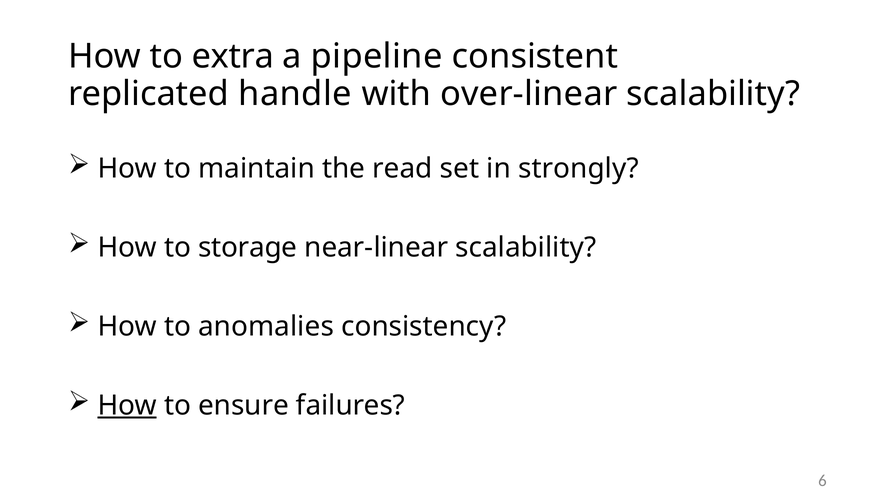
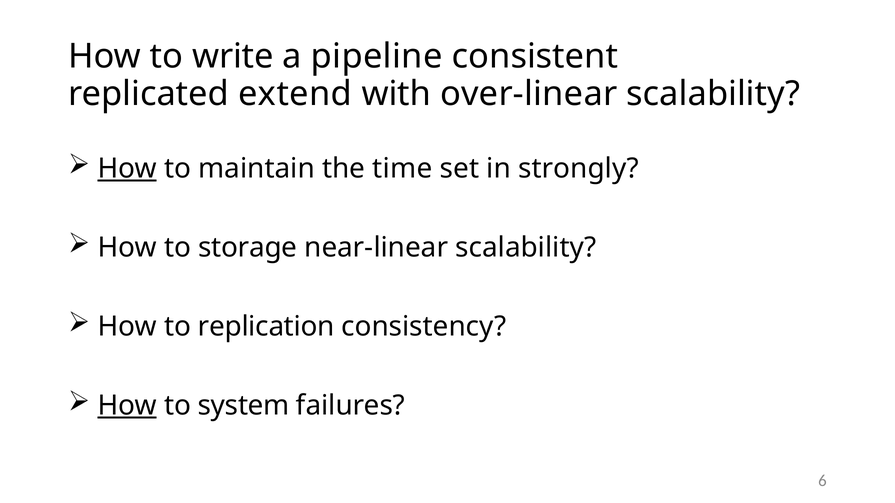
extra: extra -> write
handle: handle -> extend
How at (127, 169) underline: none -> present
read: read -> time
anomalies: anomalies -> replication
ensure: ensure -> system
